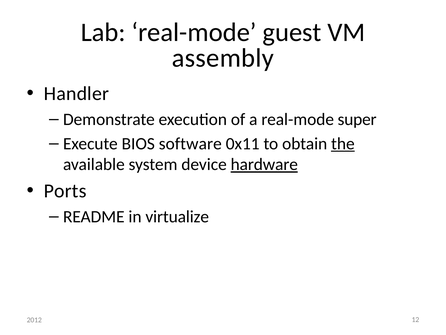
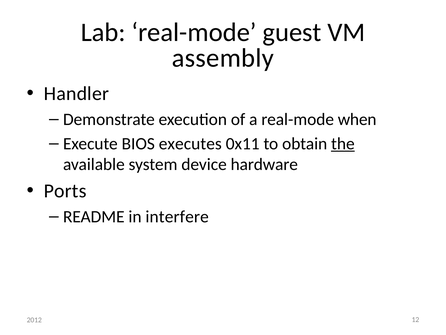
super: super -> when
software: software -> executes
hardware underline: present -> none
virtualize: virtualize -> interfere
